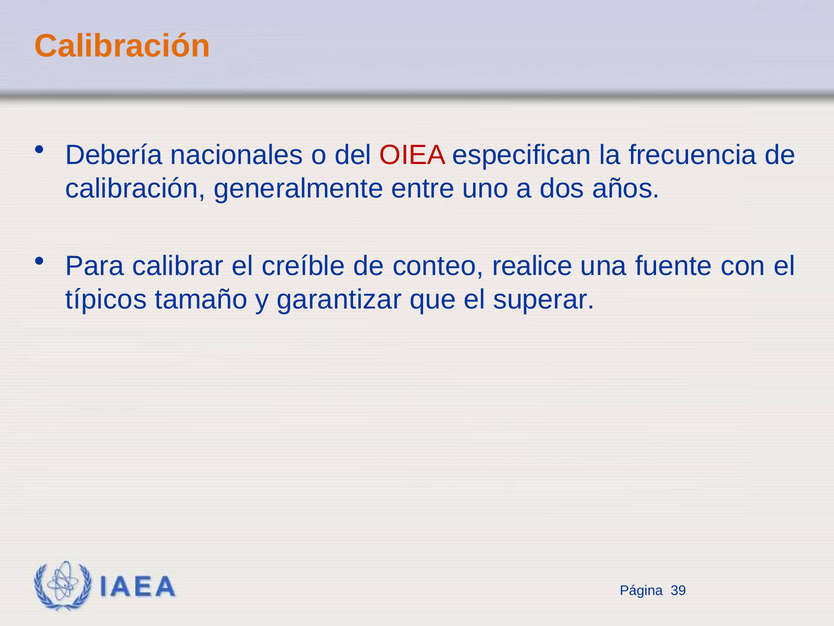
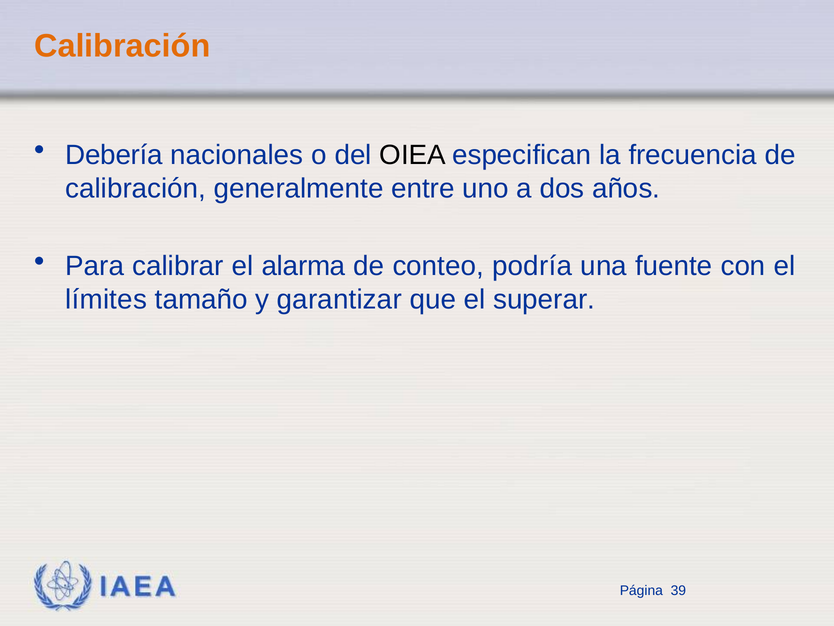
OIEA colour: red -> black
creíble: creíble -> alarma
realice: realice -> podría
típicos: típicos -> límites
